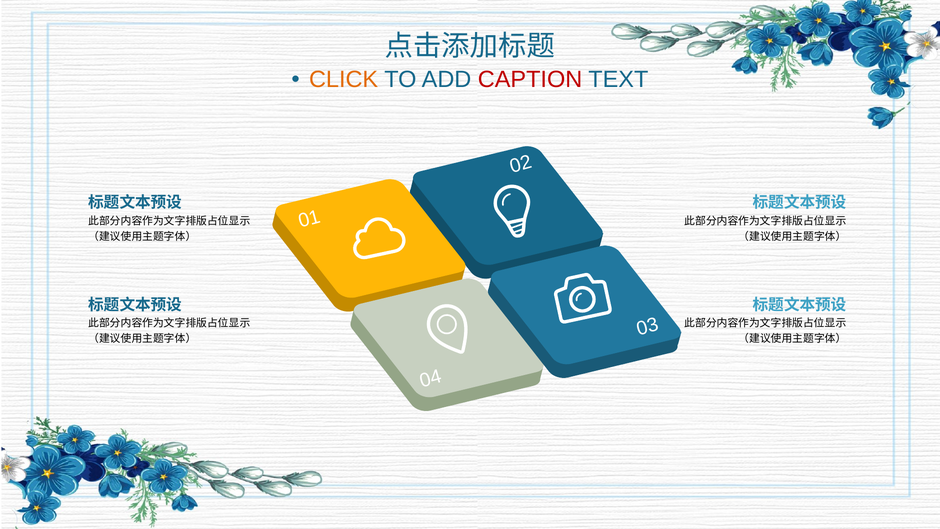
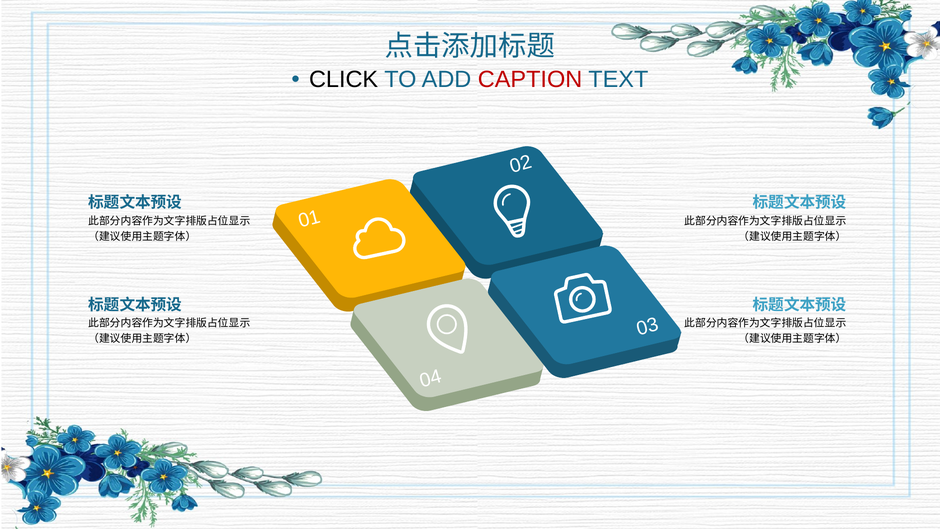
CLICK colour: orange -> black
